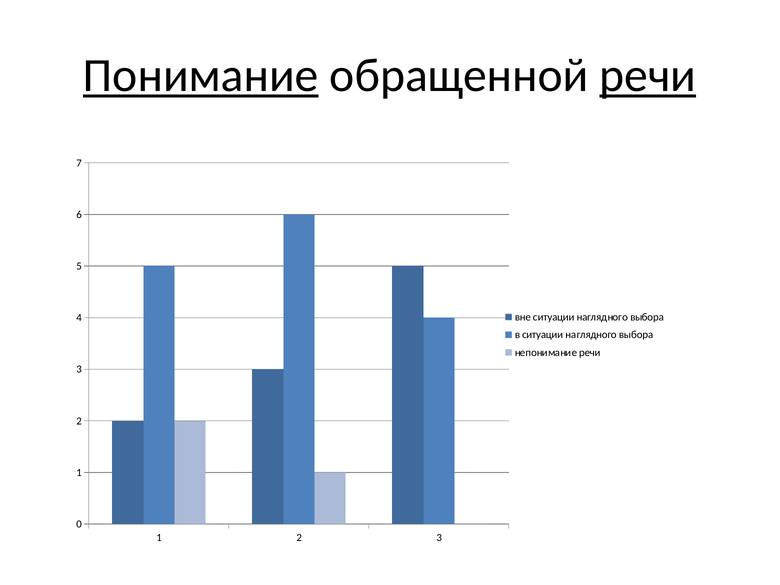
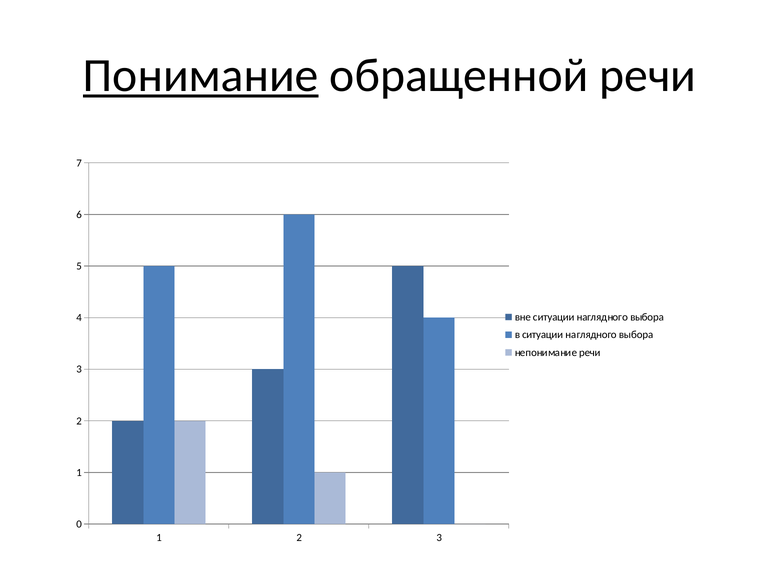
речи at (648, 76) underline: present -> none
